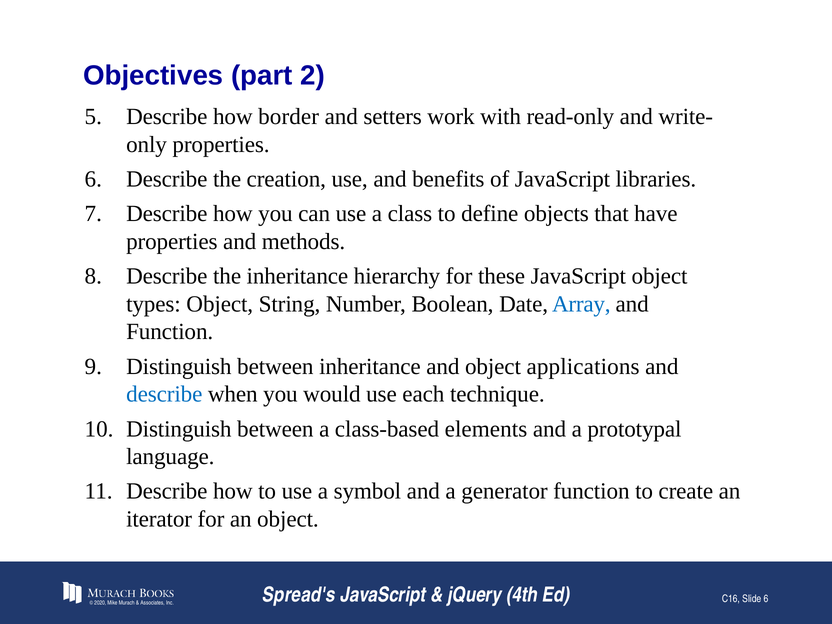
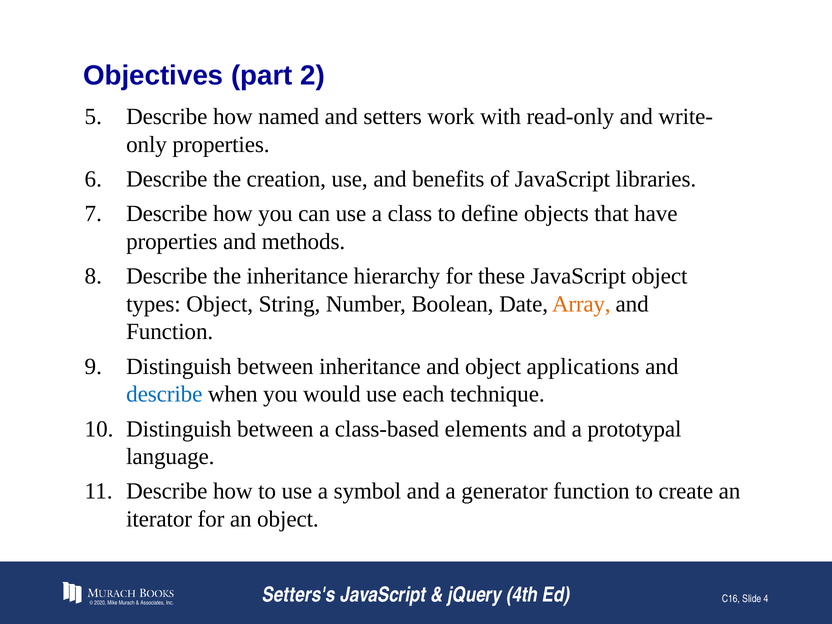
border: border -> named
Array colour: blue -> orange
Spread's: Spread's -> Setters's
Slide 6: 6 -> 4
